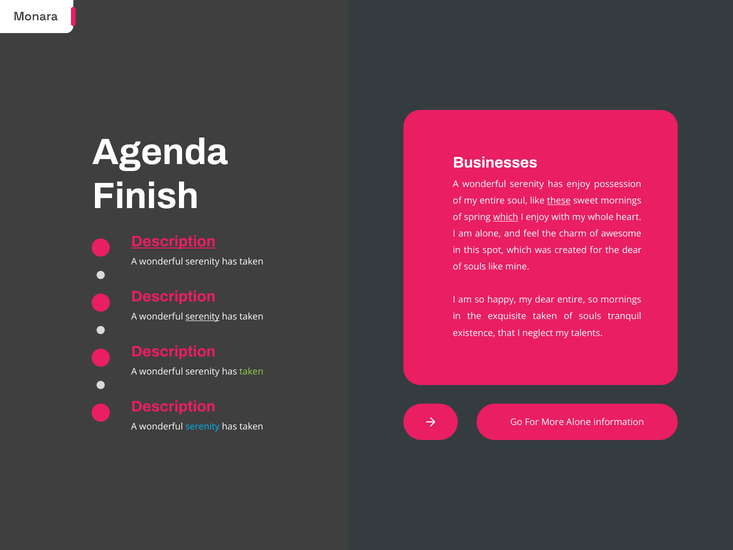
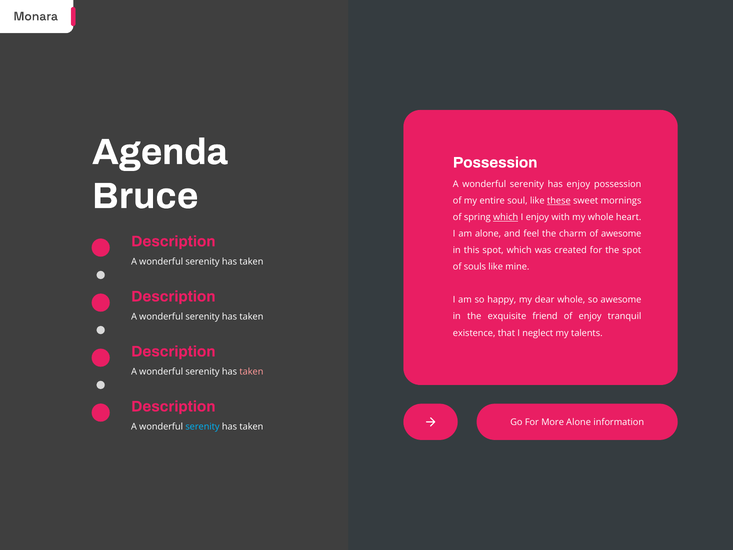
Businesses at (495, 162): Businesses -> Possession
Finish: Finish -> Bruce
Description at (173, 241) underline: present -> none
the dear: dear -> spot
dear entire: entire -> whole
so mornings: mornings -> awesome
exquisite taken: taken -> friend
souls at (590, 316): souls -> enjoy
serenity at (202, 317) underline: present -> none
taken at (251, 372) colour: light green -> pink
